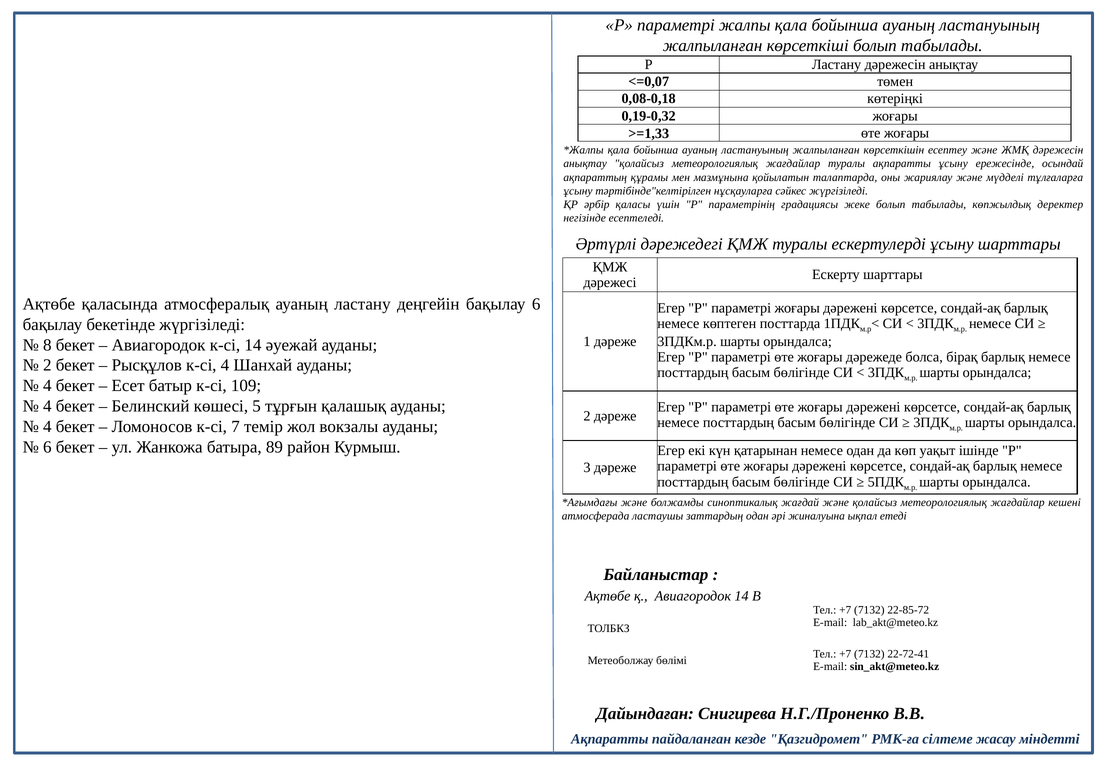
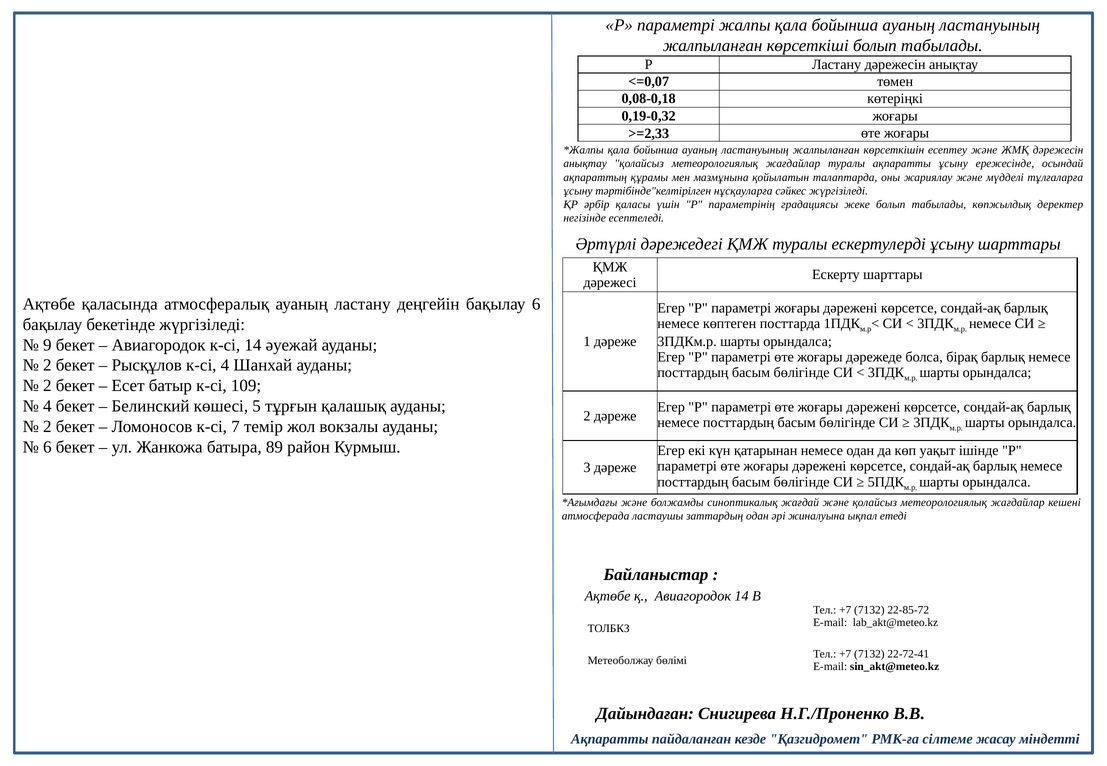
>=1,33: >=1,33 -> >=2,33
8: 8 -> 9
4 at (47, 386): 4 -> 2
4 at (47, 427): 4 -> 2
